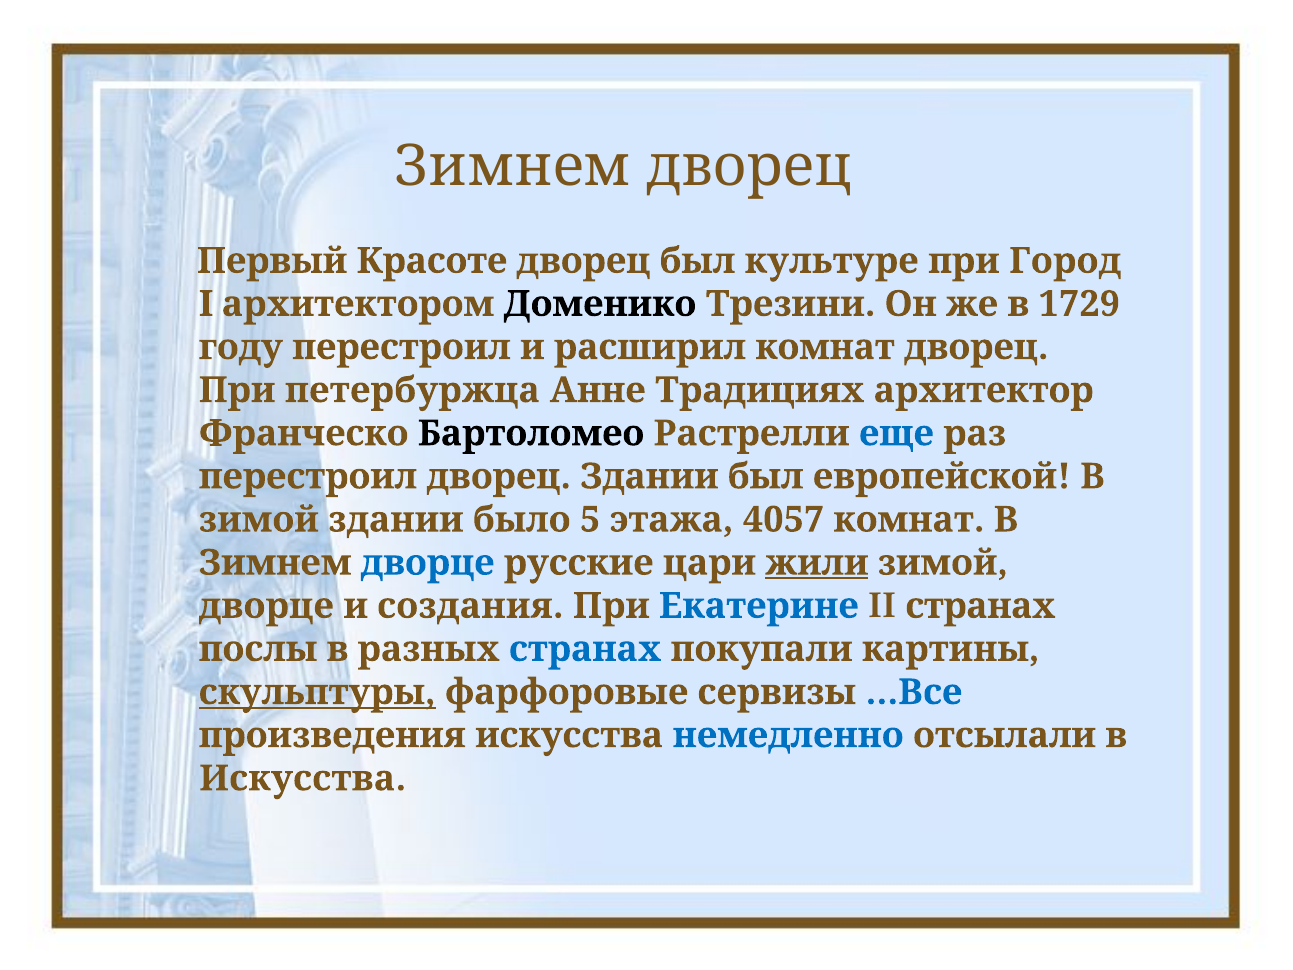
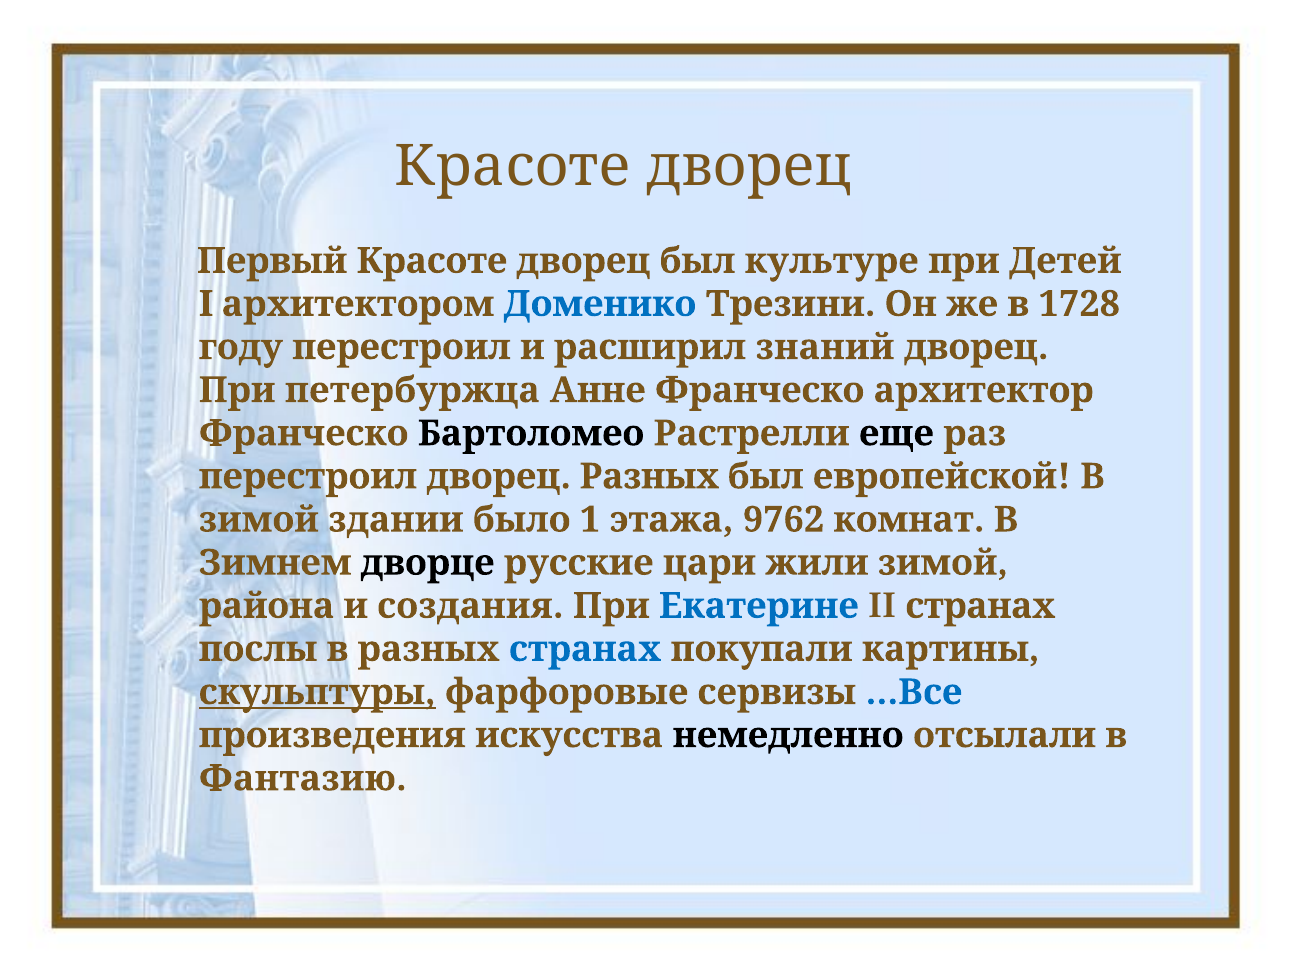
Зимнем at (513, 167): Зимнем -> Красоте
Город: Город -> Детей
Доменико colour: black -> blue
1729: 1729 -> 1728
расширил комнат: комнат -> знаний
Анне Традициях: Традициях -> Франческо
еще colour: blue -> black
дворец Здании: Здании -> Разных
5: 5 -> 1
4057: 4057 -> 9762
дворце at (428, 563) colour: blue -> black
жили underline: present -> none
дворце at (266, 606): дворце -> района
немедленно colour: blue -> black
Искусства at (303, 778): Искусства -> Фантазию
